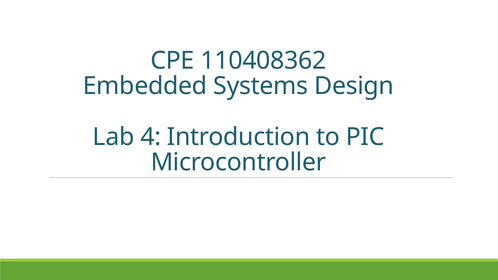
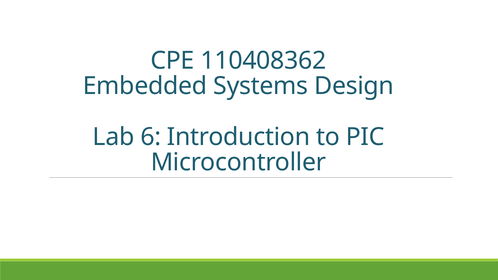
4: 4 -> 6
